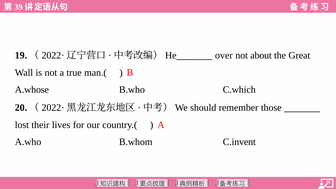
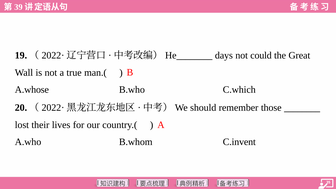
over: over -> days
about: about -> could
